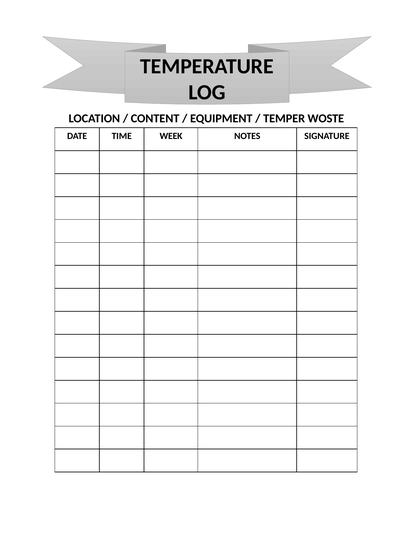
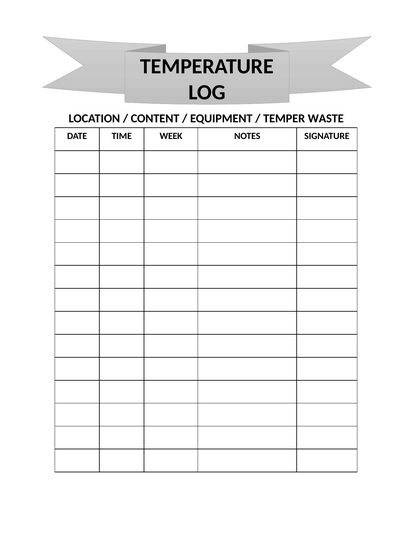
WOSTE: WOSTE -> WASTE
